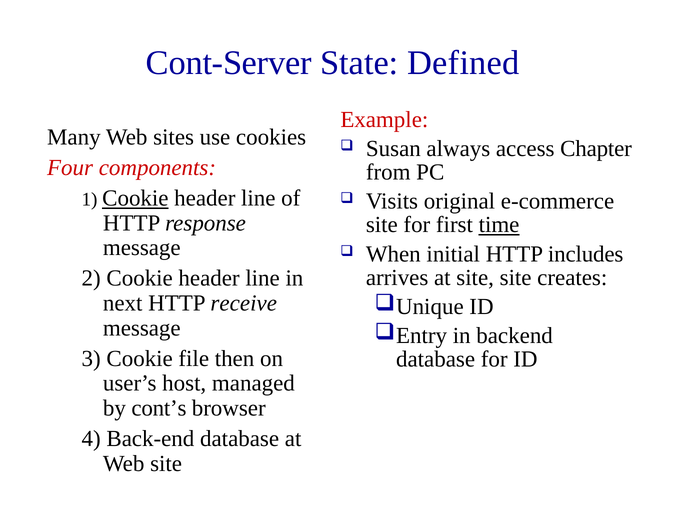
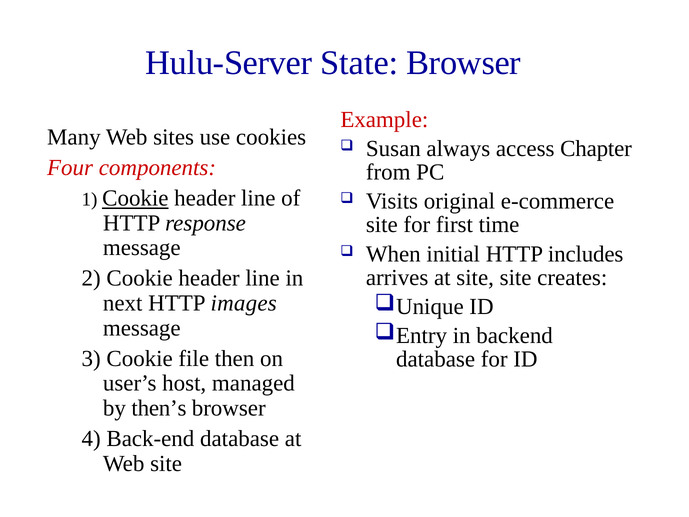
Cont-Server: Cont-Server -> Hulu-Server
State Defined: Defined -> Browser
time underline: present -> none
receive: receive -> images
cont’s: cont’s -> then’s
